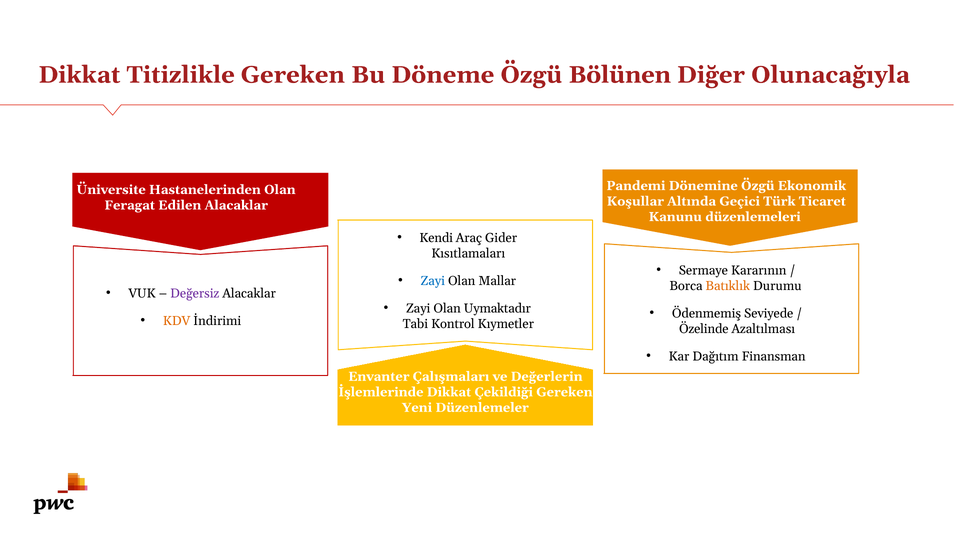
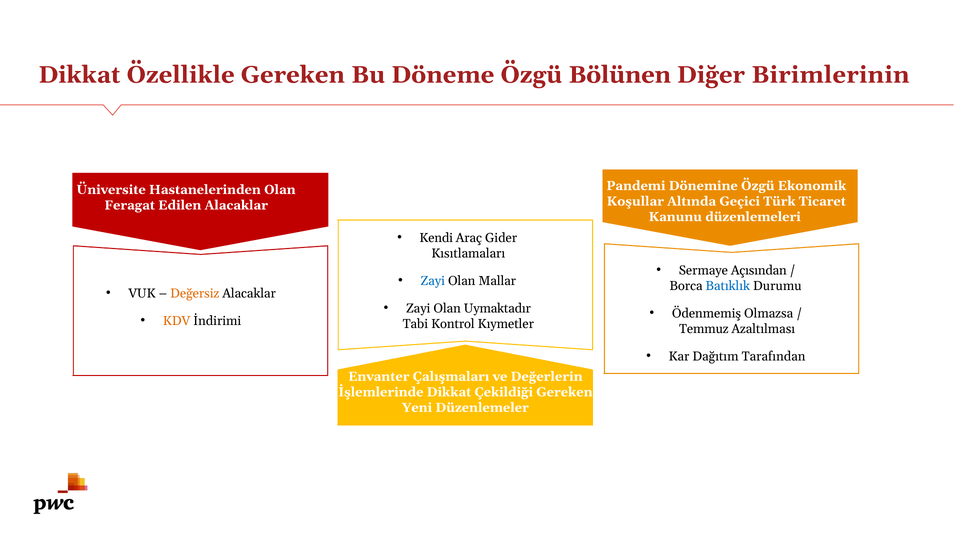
Titizlikle: Titizlikle -> Özellikle
Olunacağıyla: Olunacağıyla -> Birimlerinin
Kararının: Kararının -> Açısından
Batıklık colour: orange -> blue
Değersiz colour: purple -> orange
Seviyede: Seviyede -> Olmazsa
Özelinde: Özelinde -> Temmuz
Finansman: Finansman -> Tarafından
